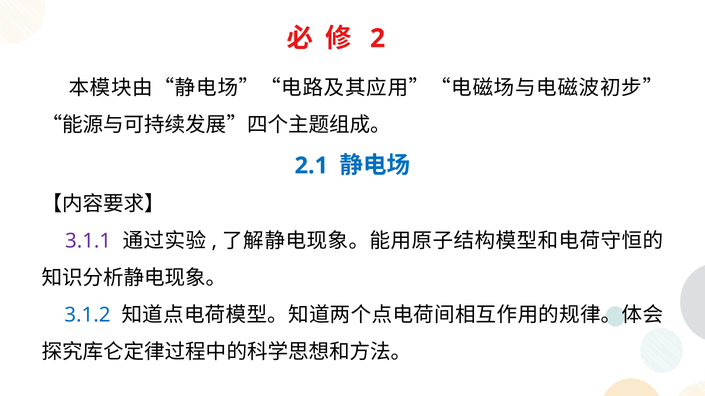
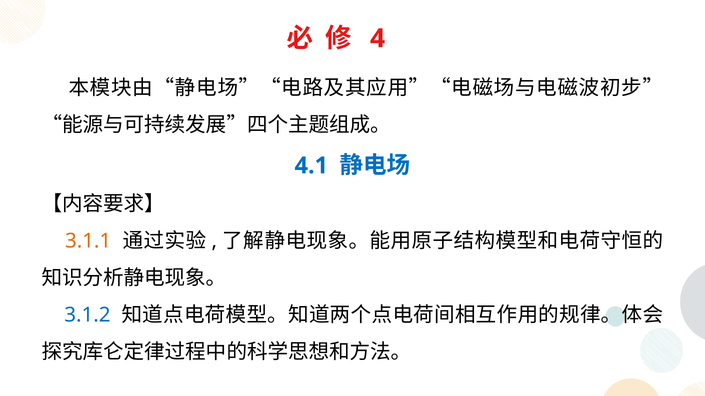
2: 2 -> 4
2.1: 2.1 -> 4.1
3.1.1 colour: purple -> orange
